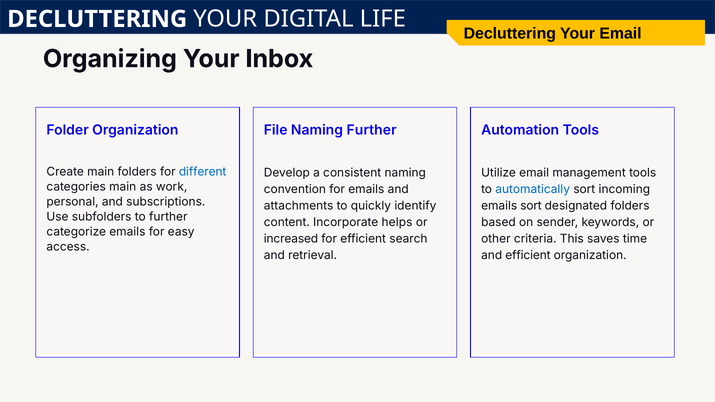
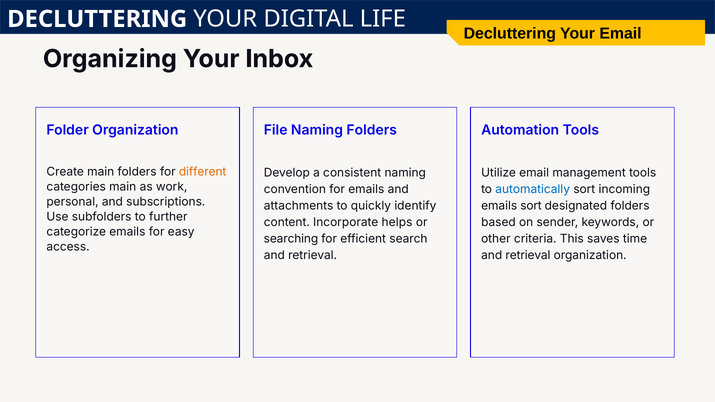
Naming Further: Further -> Folders
different colour: blue -> orange
increased: increased -> searching
efficient at (528, 255): efficient -> retrieval
